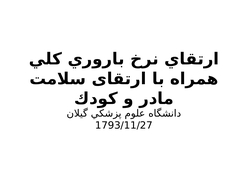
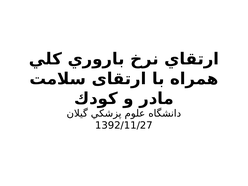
1793/11/27: 1793/11/27 -> 1392/11/27
